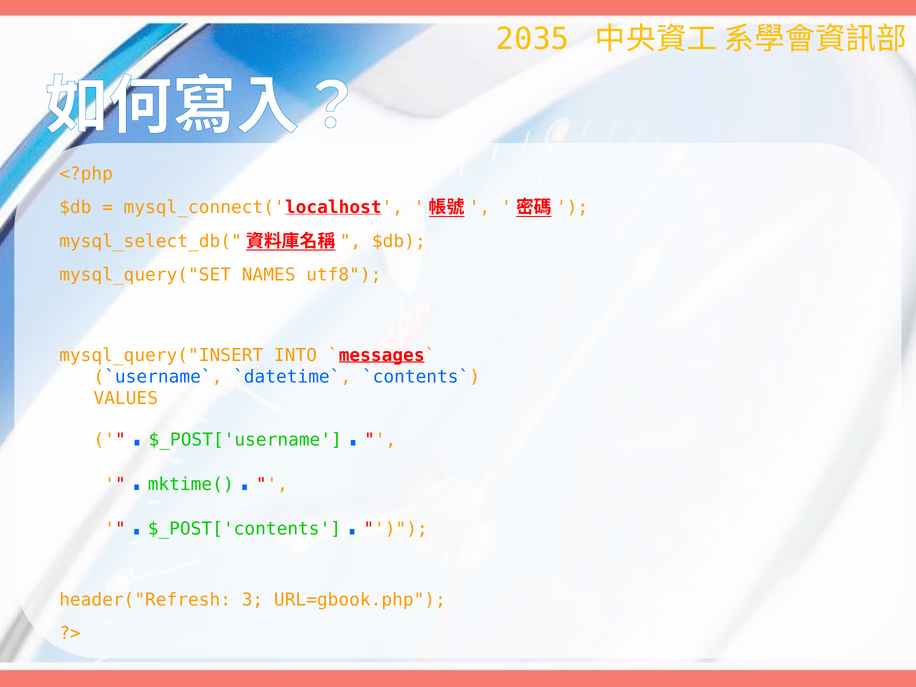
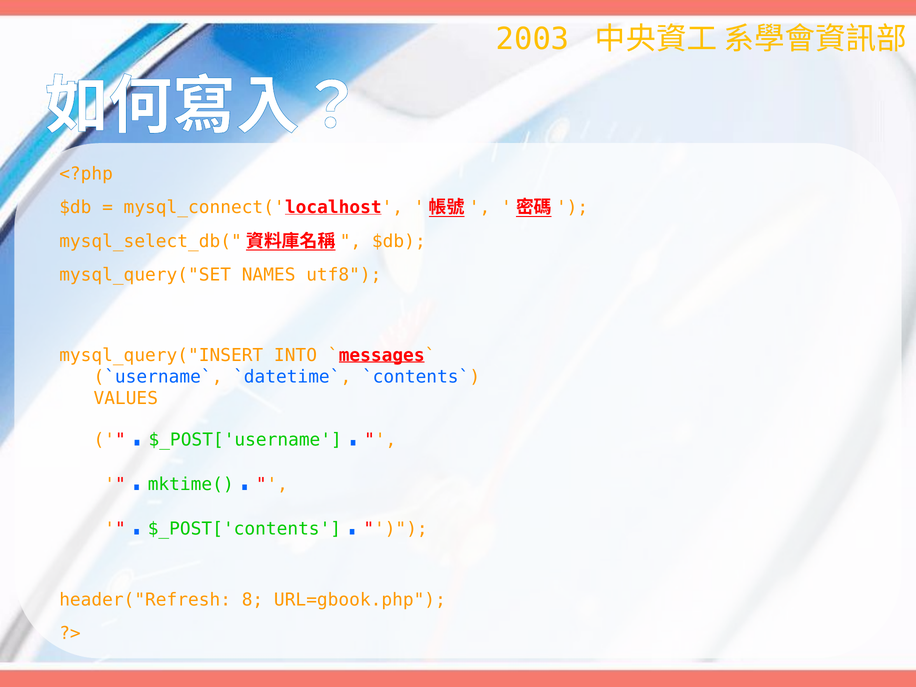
2035: 2035 -> 2003
3: 3 -> 8
